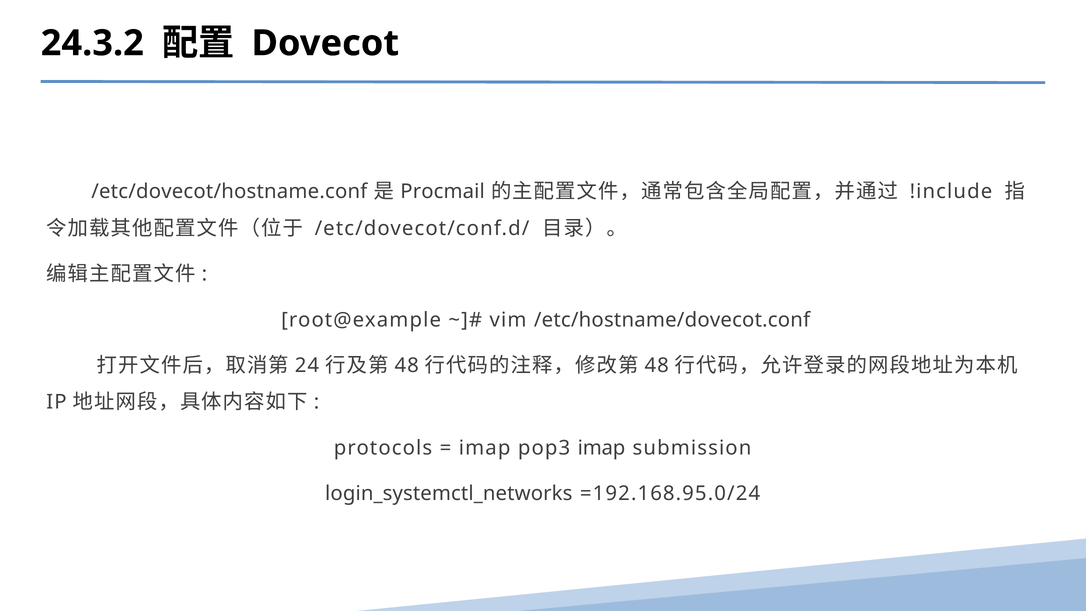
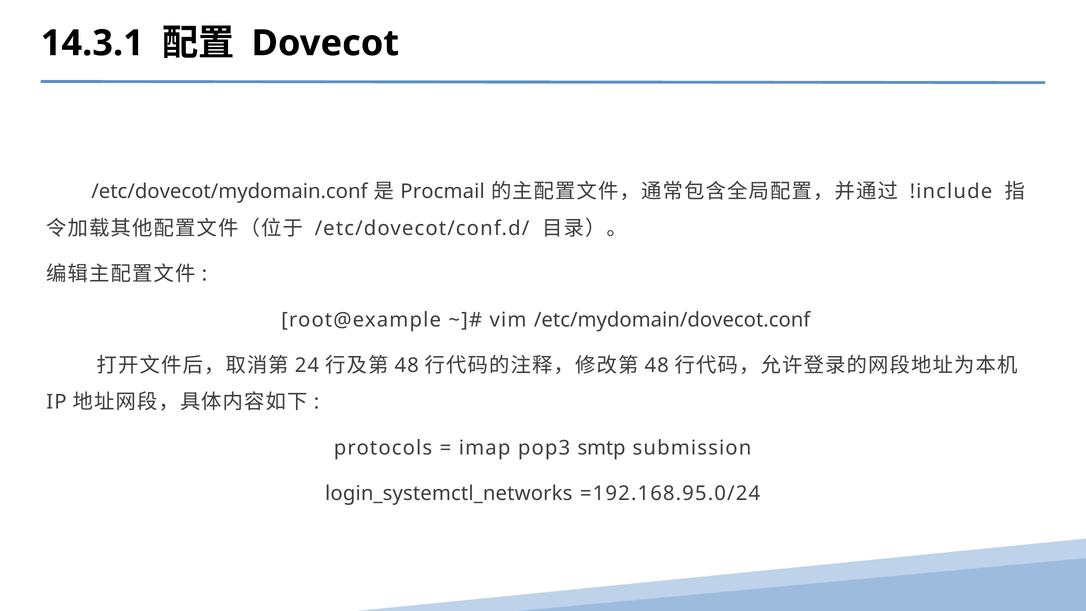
24.3.2: 24.3.2 -> 14.3.1
/etc/dovecot/hostname.conf: /etc/dovecot/hostname.conf -> /etc/dovecot/mydomain.conf
/etc/hostname/dovecot.conf: /etc/hostname/dovecot.conf -> /etc/mydomain/dovecot.conf
pop3 imap: imap -> smtp
